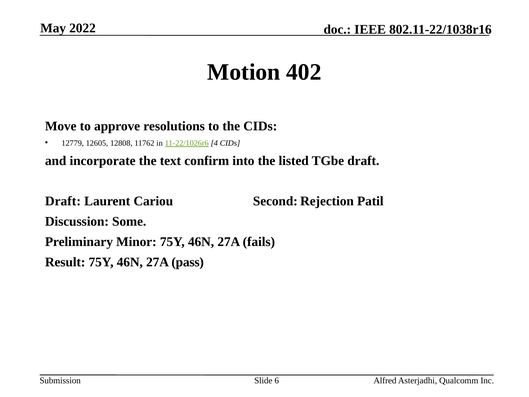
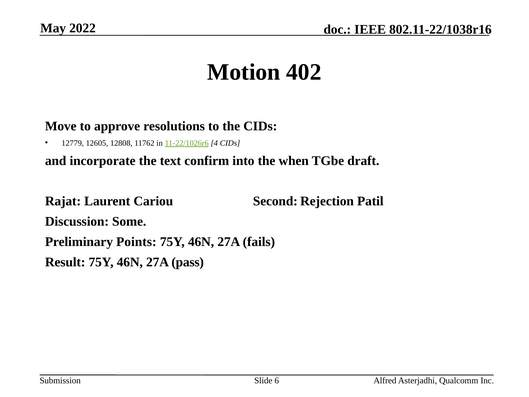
listed: listed -> when
Draft at (63, 201): Draft -> Rajat
Minor: Minor -> Points
